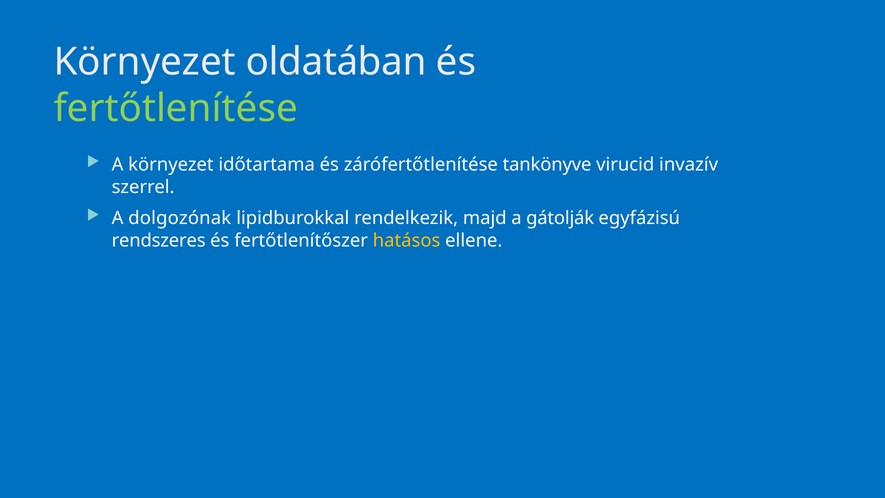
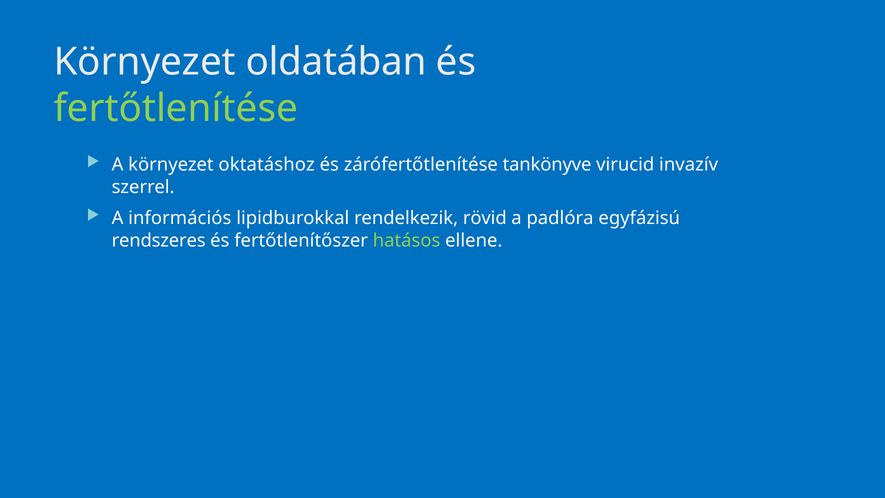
időtartama: időtartama -> oktatáshoz
dolgozónak: dolgozónak -> információs
majd: majd -> rövid
gátolják: gátolják -> padlóra
hatásos colour: yellow -> light green
